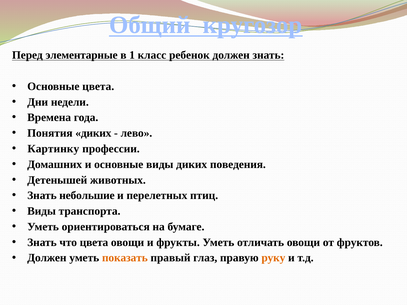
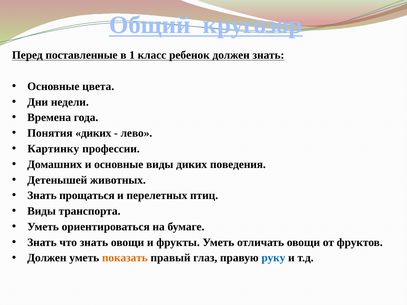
элементарные: элементарные -> поставленные
небольшие: небольшие -> прощаться
что цвета: цвета -> знать
руку colour: orange -> blue
